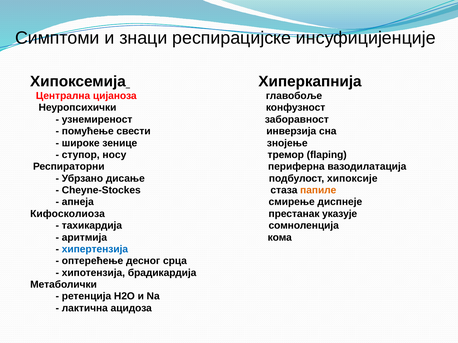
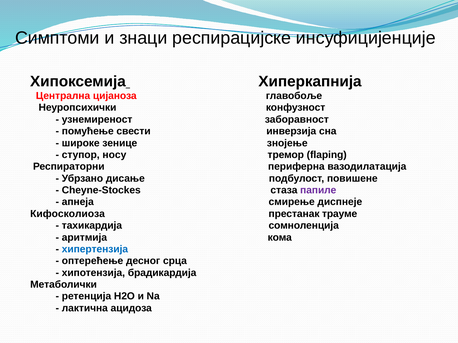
хипоксије: хипоксије -> повишене
папиле colour: orange -> purple
указује: указује -> трауме
